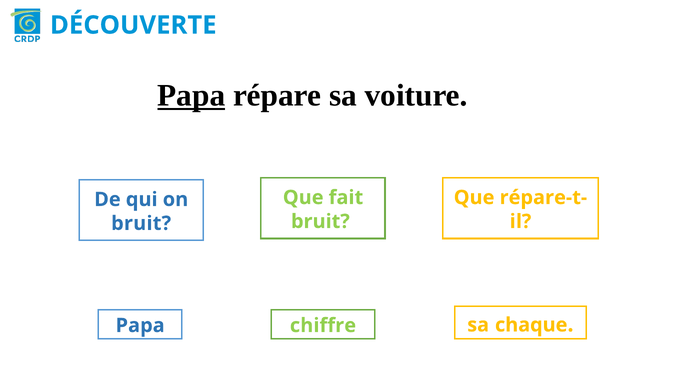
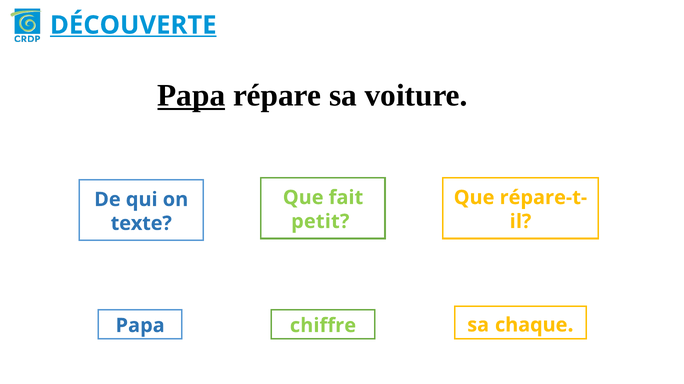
DÉCOUVERTE underline: none -> present
bruit at (320, 222): bruit -> petit
bruit at (141, 224): bruit -> texte
